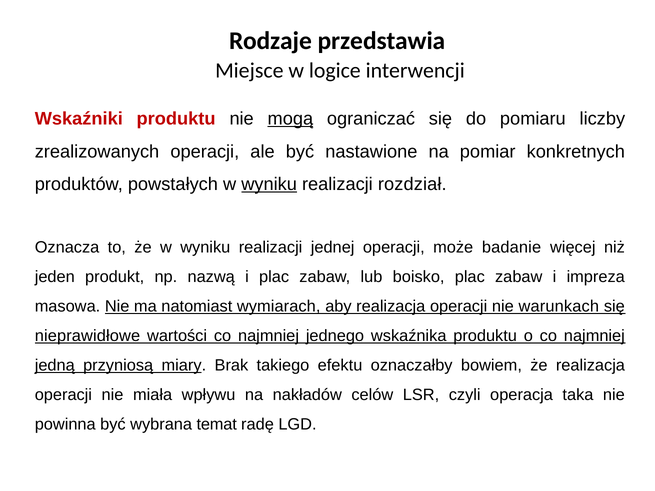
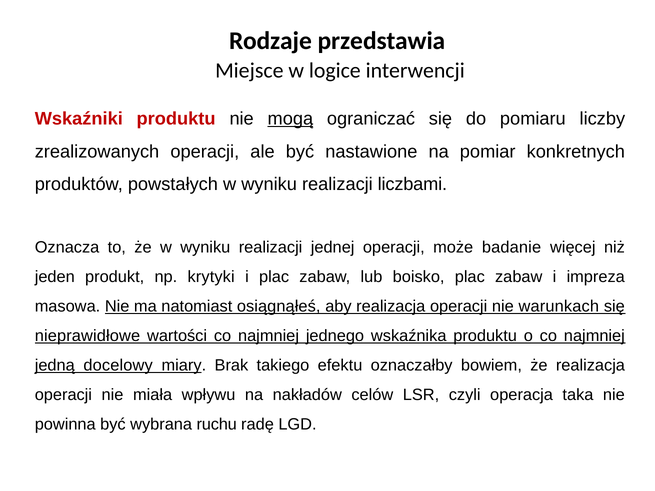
wyniku at (269, 184) underline: present -> none
rozdział: rozdział -> liczbami
nazwą: nazwą -> krytyki
wymiarach: wymiarach -> osiągnąłeś
przyniosą: przyniosą -> docelowy
temat: temat -> ruchu
